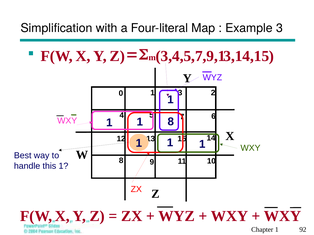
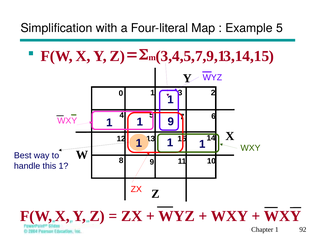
Example 3: 3 -> 5
1 8: 8 -> 9
